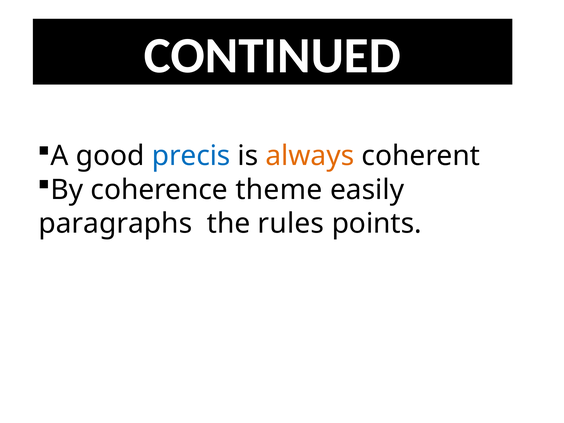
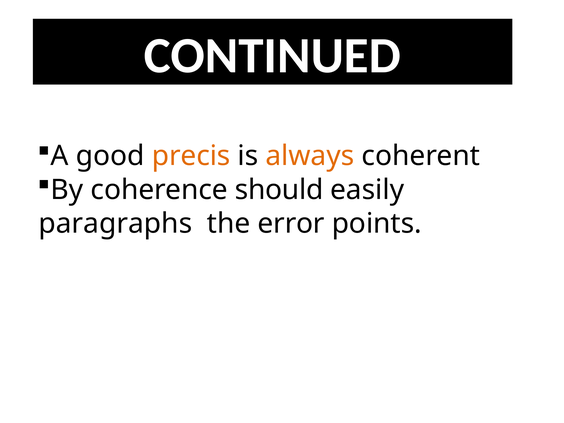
precis colour: blue -> orange
theme: theme -> should
rules: rules -> error
